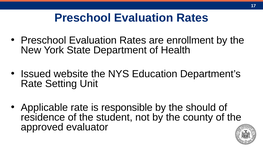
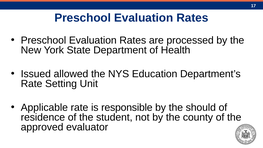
enrollment: enrollment -> processed
website: website -> allowed
